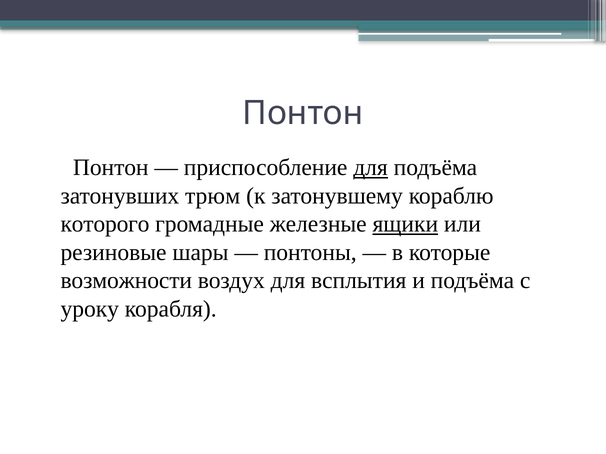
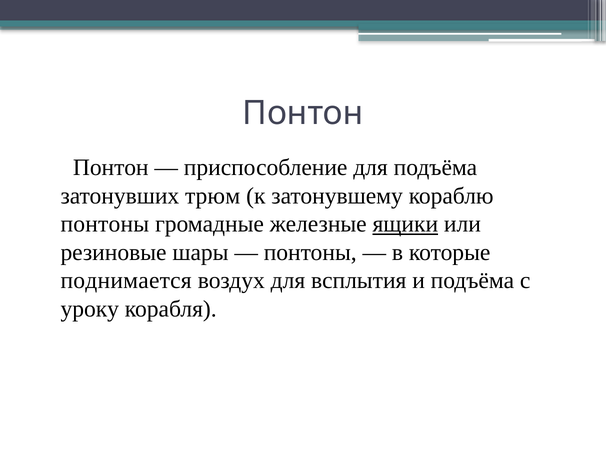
для at (371, 168) underline: present -> none
которого at (105, 224): которого -> понтоны
возможности: возможности -> поднимается
